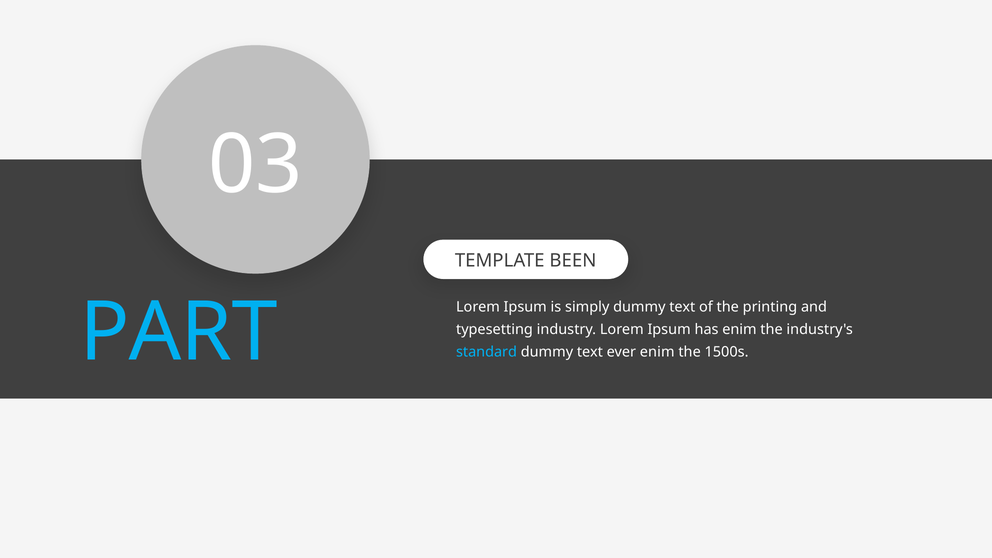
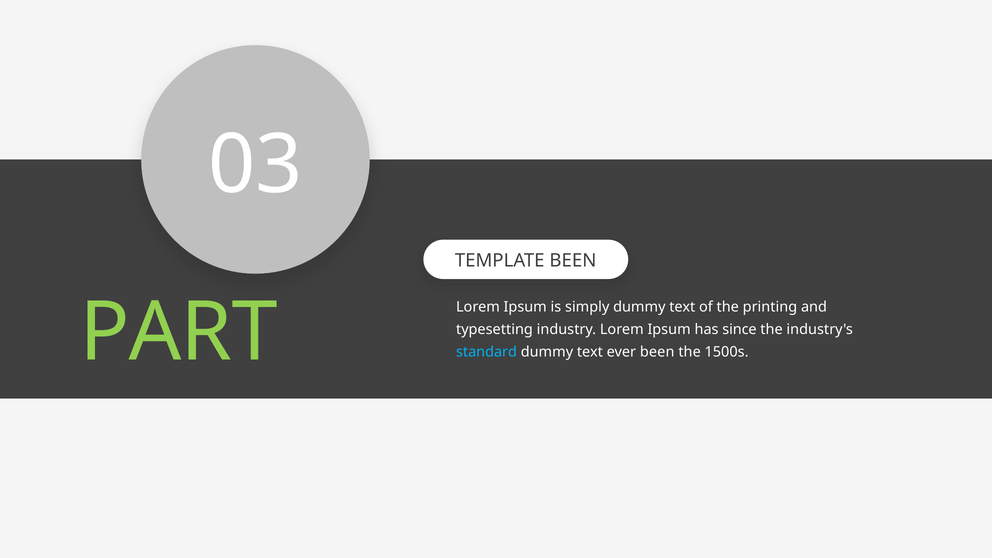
PART colour: light blue -> light green
has enim: enim -> since
ever enim: enim -> been
